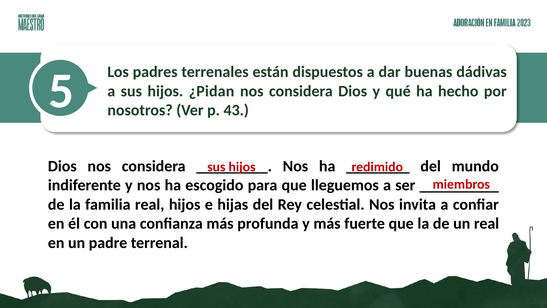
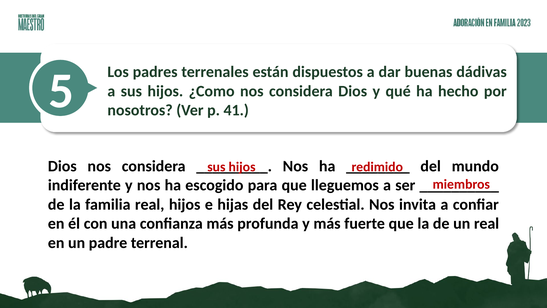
¿Pidan: ¿Pidan -> ¿Como
43: 43 -> 41
